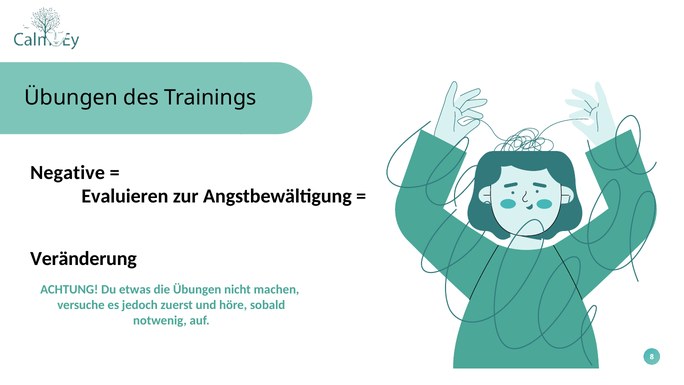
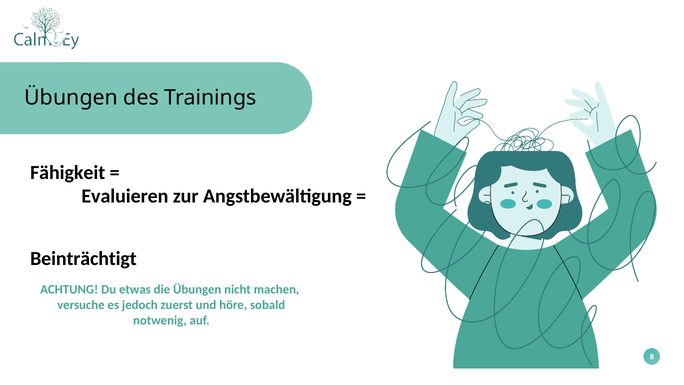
Negative: Negative -> Fähigkeit
Veränderung: Veränderung -> Beinträchtigt
